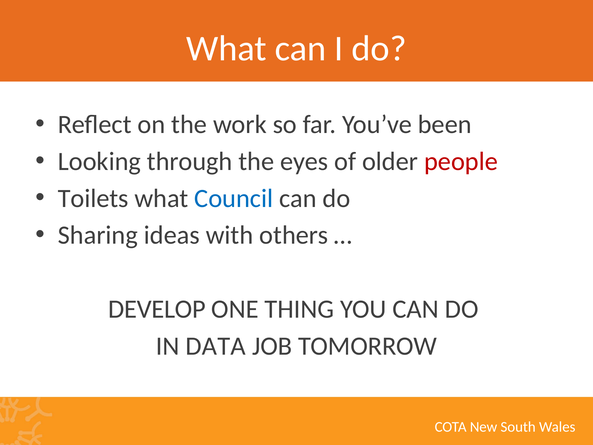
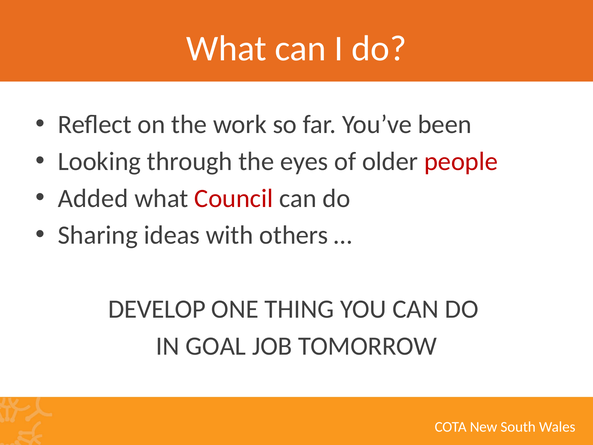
Toilets: Toilets -> Added
Council colour: blue -> red
DATA: DATA -> GOAL
